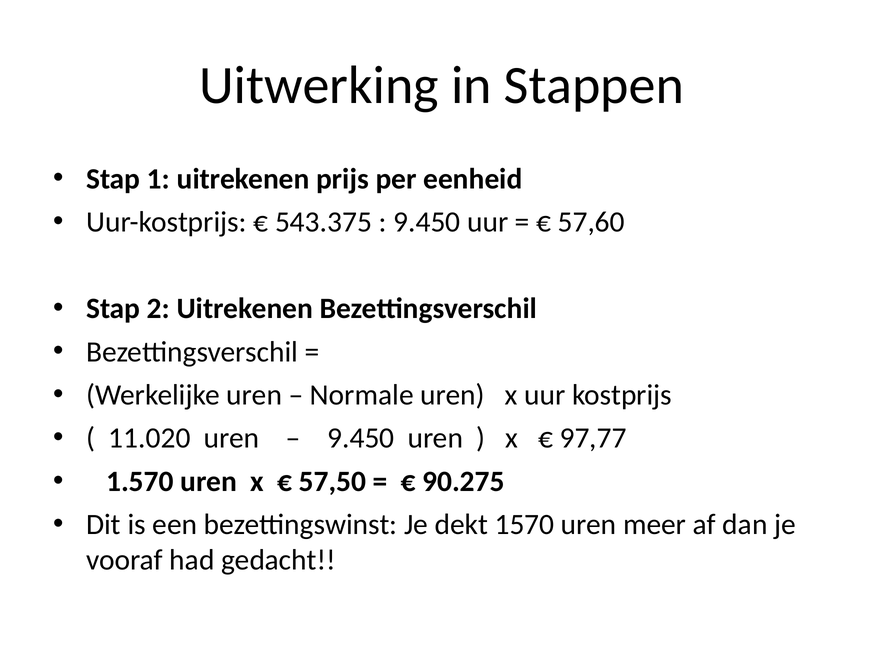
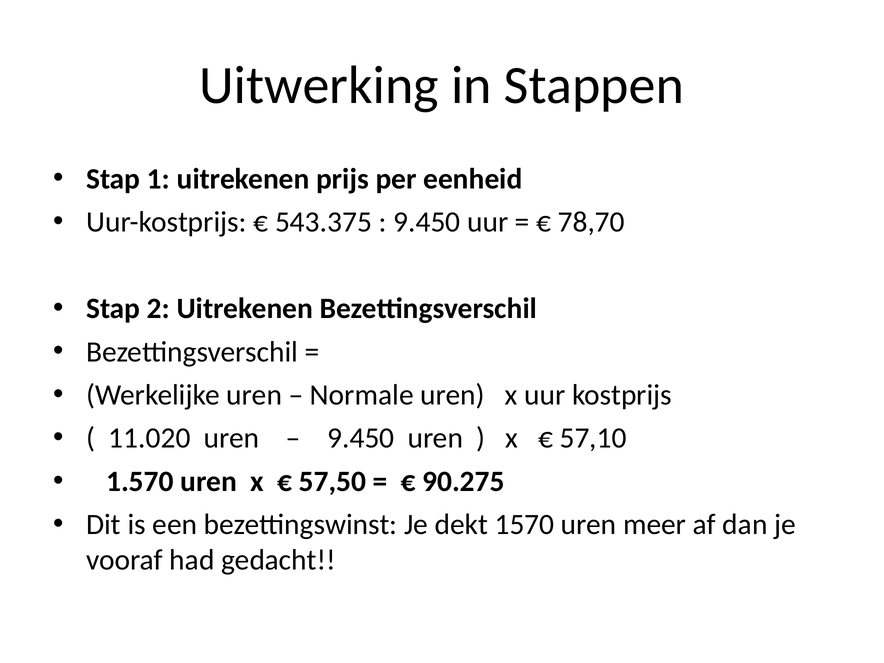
57,60: 57,60 -> 78,70
97,77: 97,77 -> 57,10
